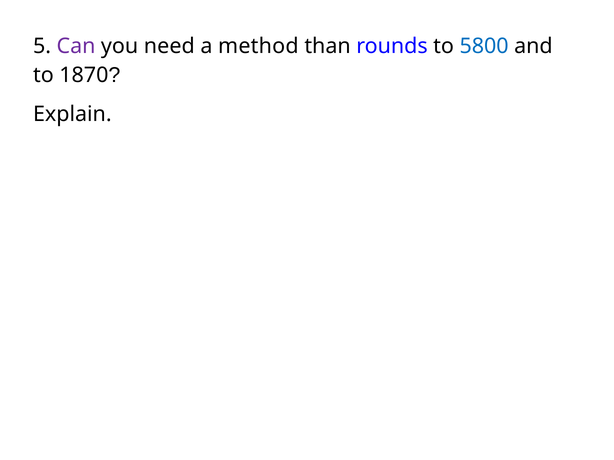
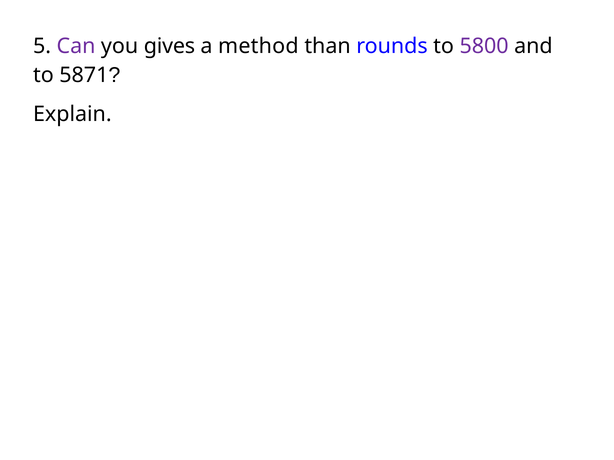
need: need -> gives
5800 colour: blue -> purple
1870: 1870 -> 5871
